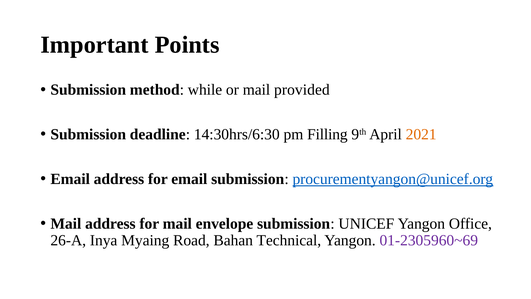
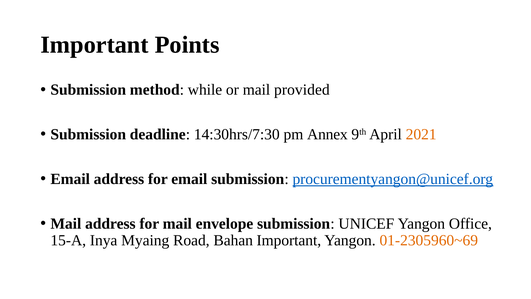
14:30hrs/6:30: 14:30hrs/6:30 -> 14:30hrs/7:30
Filling: Filling -> Annex
26-A: 26-A -> 15-A
Bahan Technical: Technical -> Important
01-2305960~69 colour: purple -> orange
